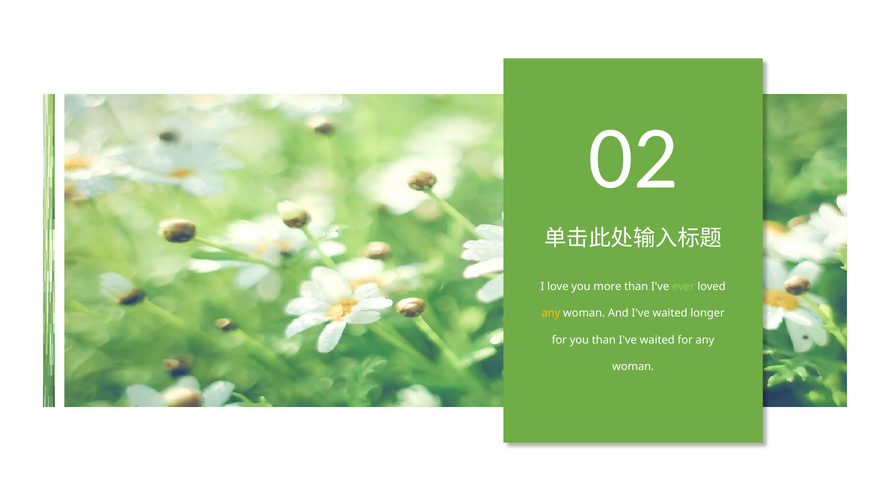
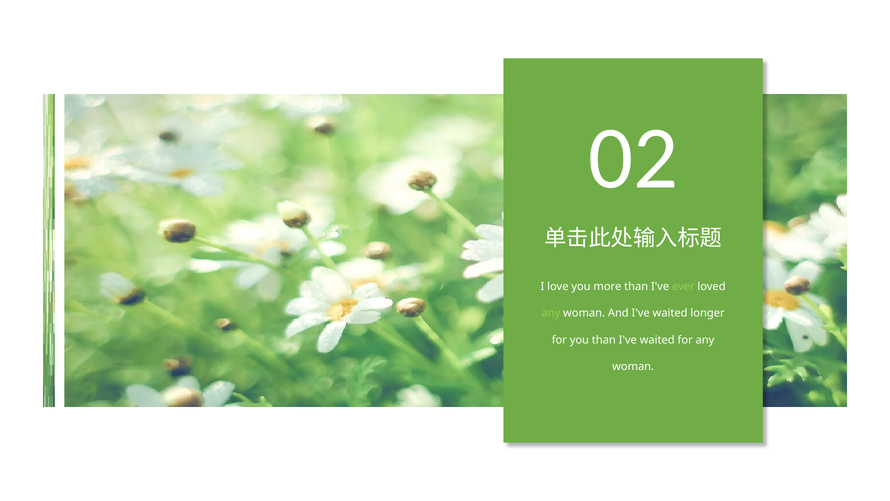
any at (551, 313) colour: yellow -> light green
